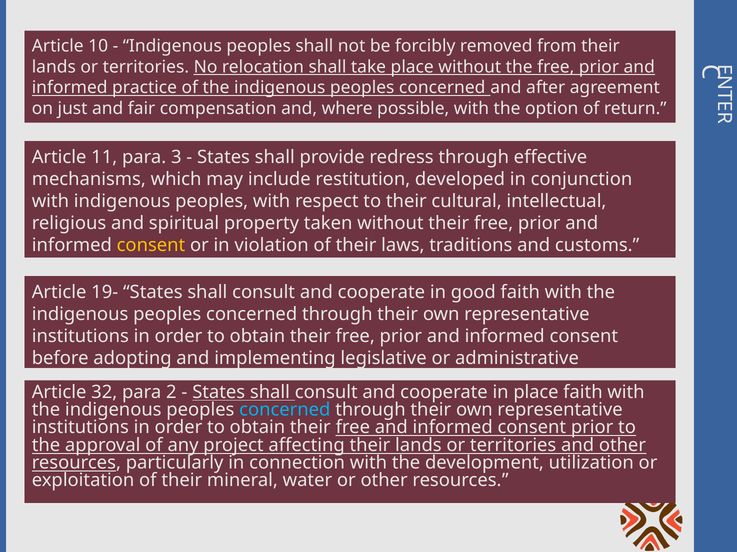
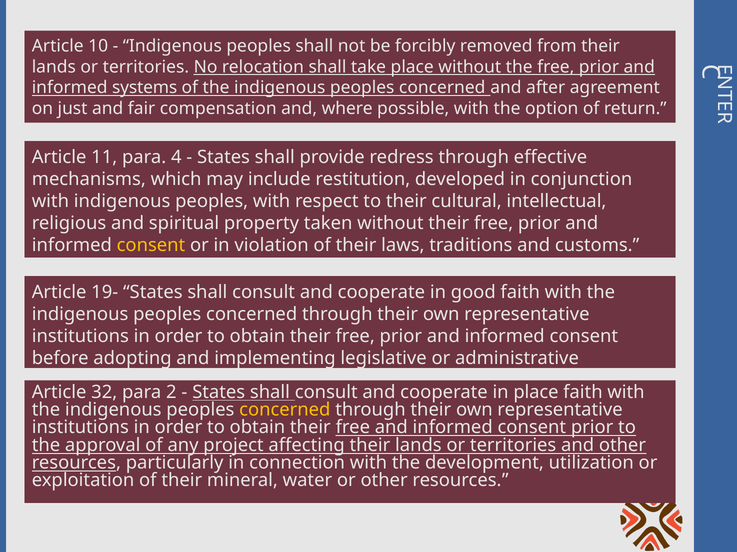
practice: practice -> systems
3: 3 -> 4
concerned at (285, 410) colour: light blue -> yellow
